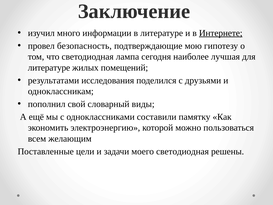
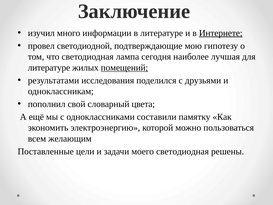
безопасность: безопасность -> светодиодной
помещений underline: none -> present
виды: виды -> цвета
